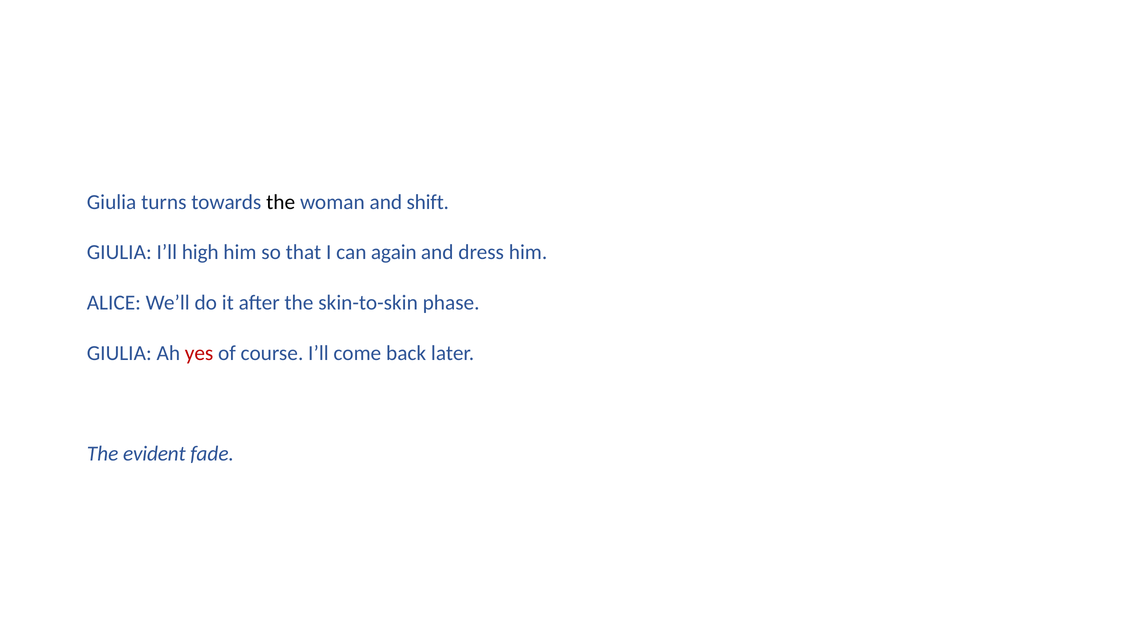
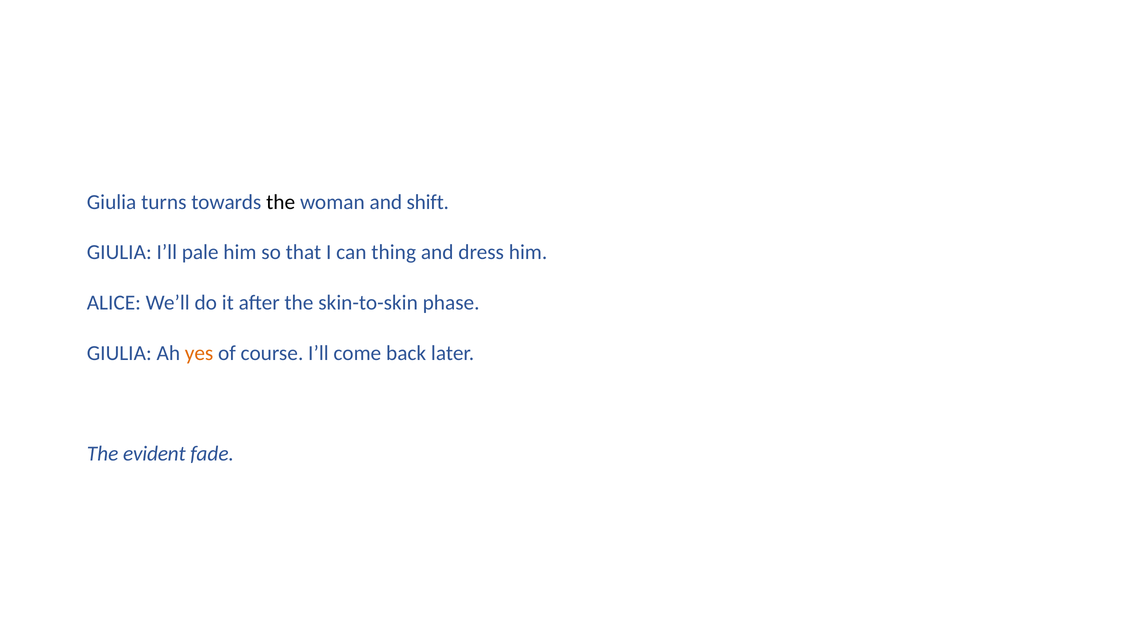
high: high -> pale
again: again -> thing
yes colour: red -> orange
